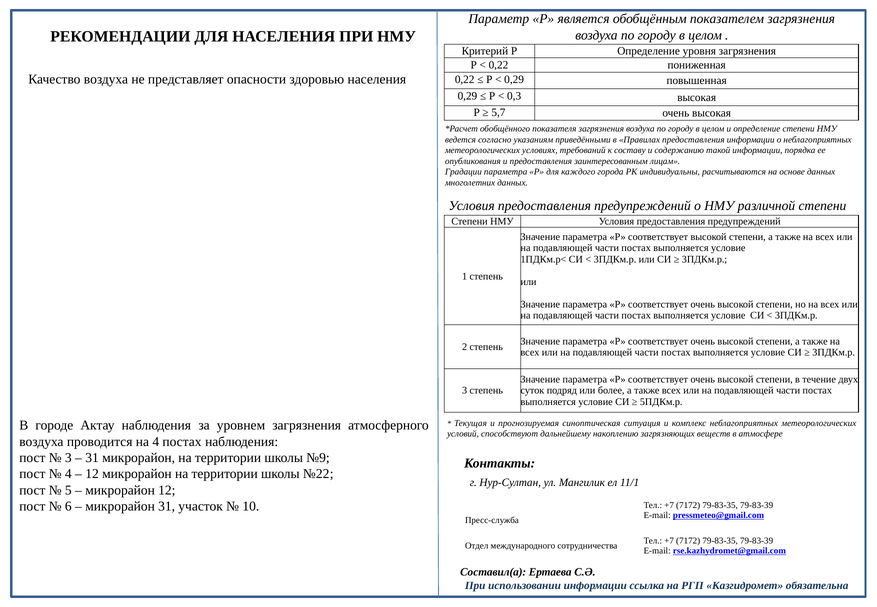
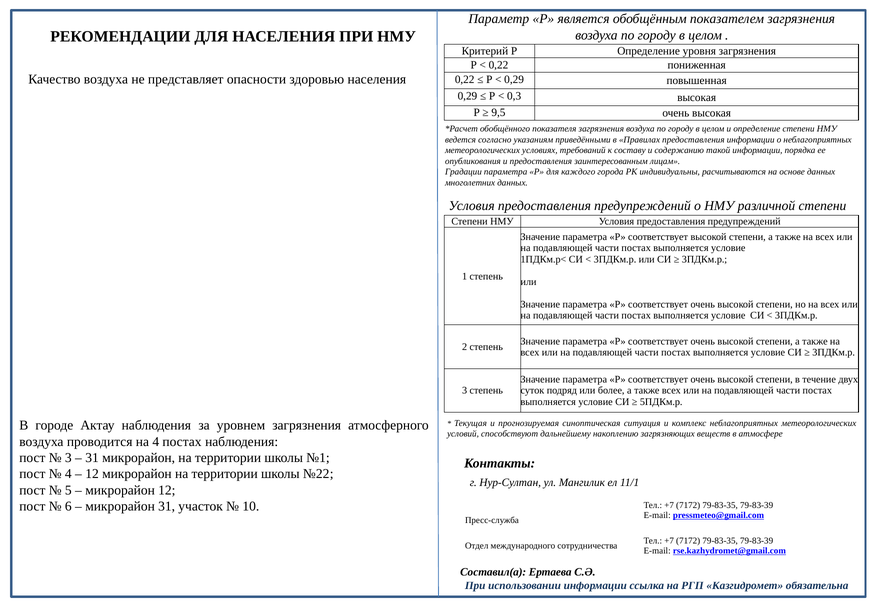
5,7: 5,7 -> 9,5
№9: №9 -> №1
